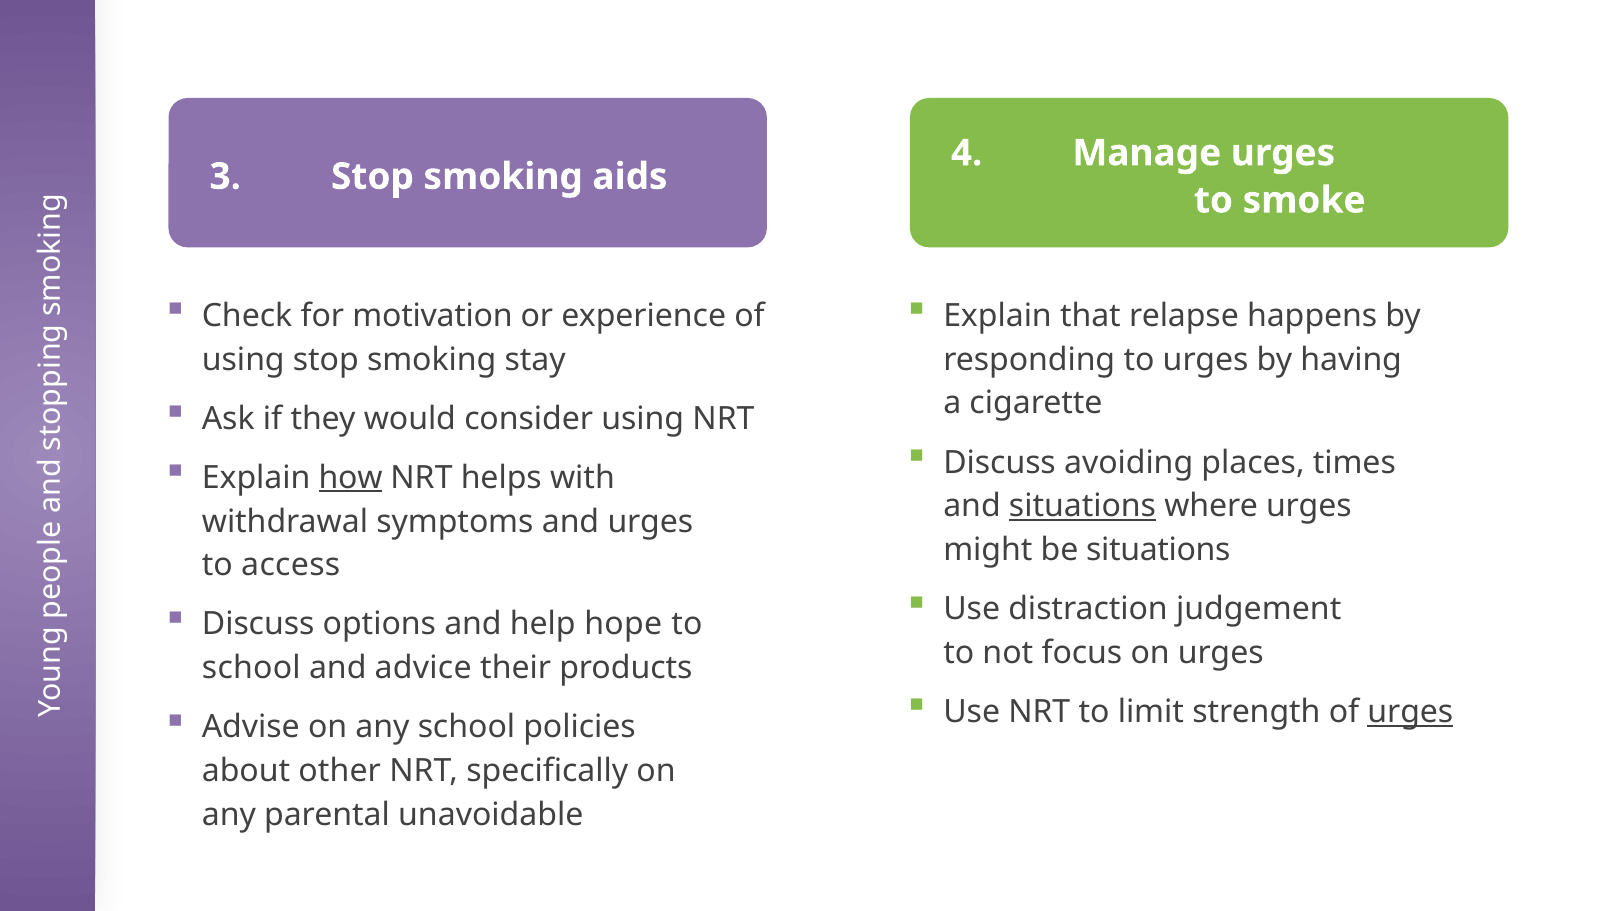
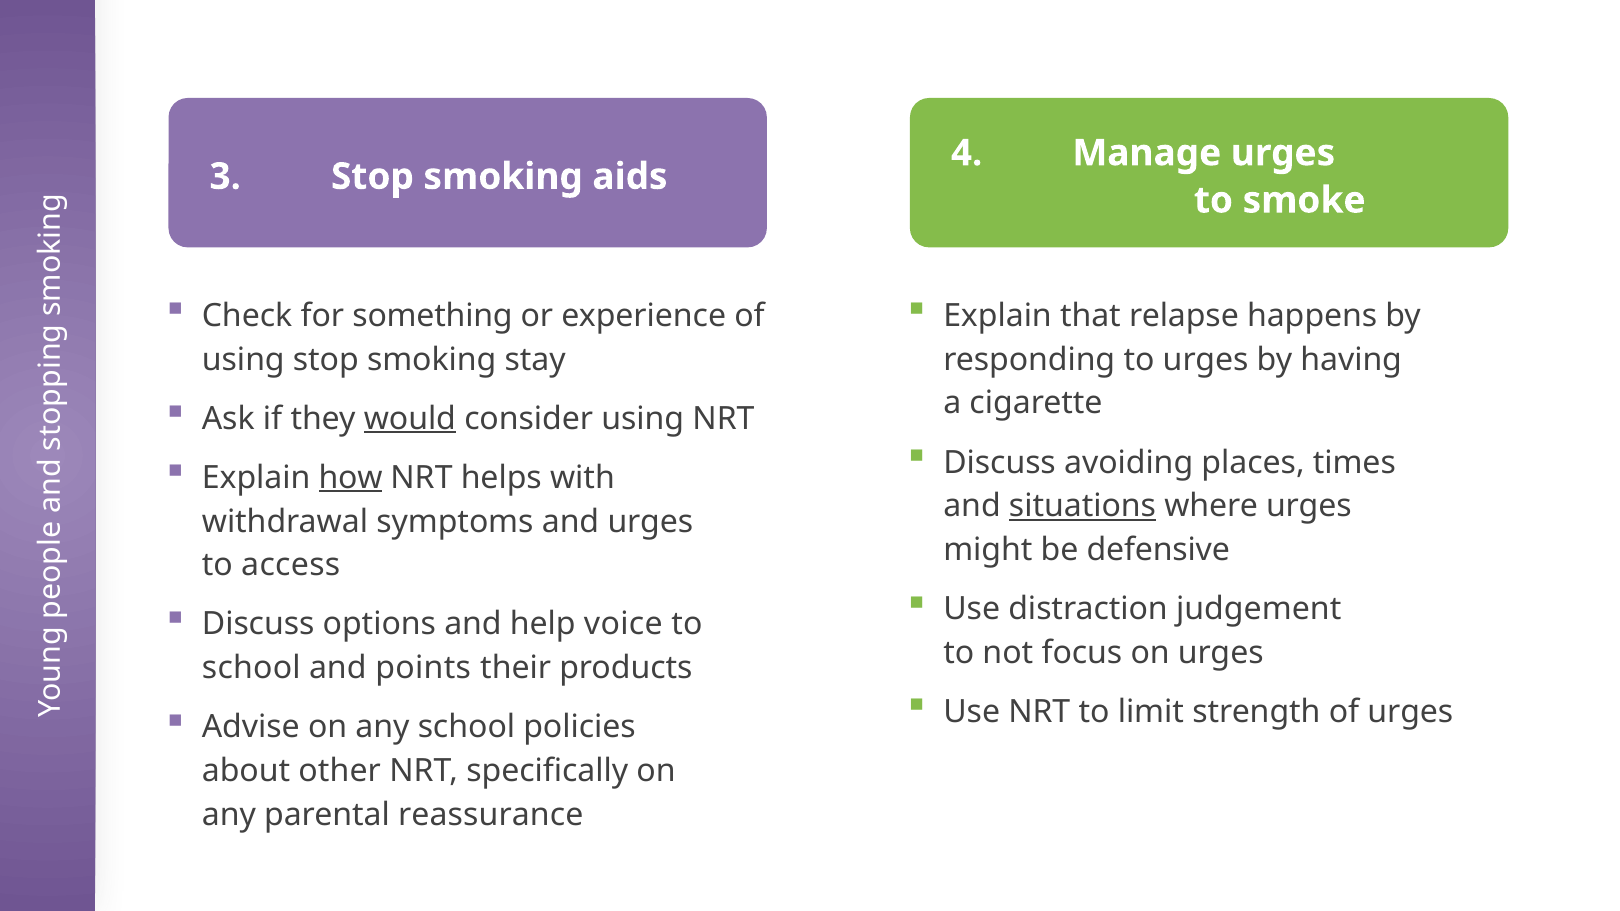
motivation: motivation -> something
would underline: none -> present
be situations: situations -> defensive
hope: hope -> voice
advice: advice -> points
urges at (1410, 712) underline: present -> none
unavoidable: unavoidable -> reassurance
